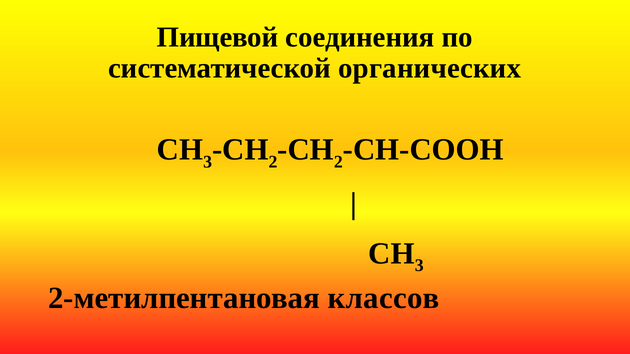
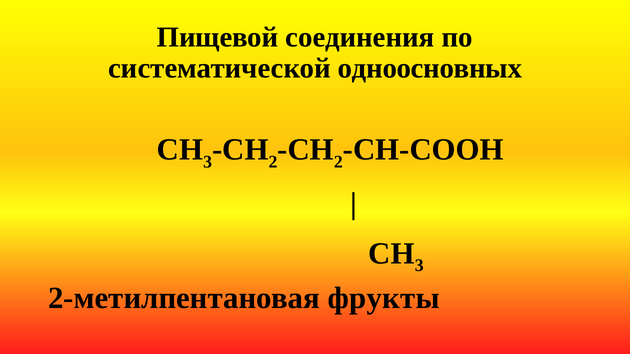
органических: органических -> одноосновных
классов: классов -> фрукты
